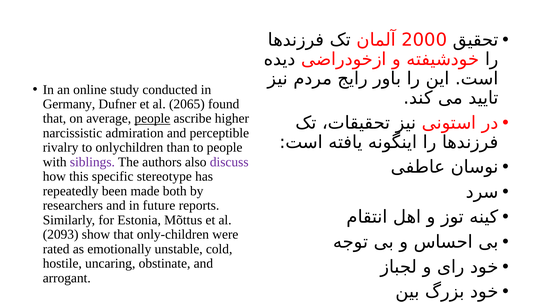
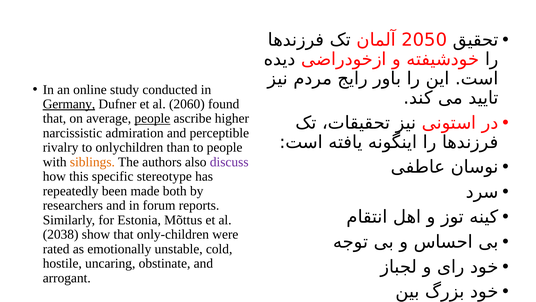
2000: 2000 -> 2050
Germany underline: none -> present
2065: 2065 -> 2060
siblings colour: purple -> orange
future: future -> forum
2093: 2093 -> 2038
